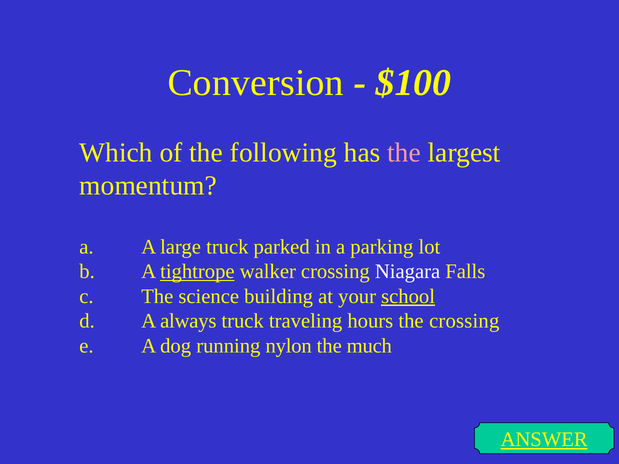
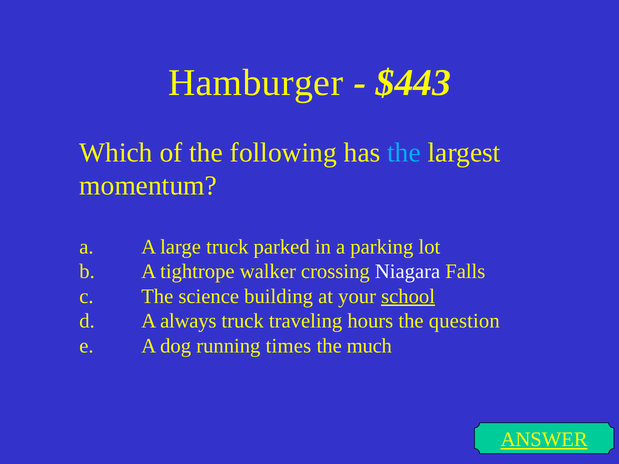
Conversion: Conversion -> Hamburger
$100: $100 -> $443
the at (404, 153) colour: pink -> light blue
tightrope underline: present -> none
the crossing: crossing -> question
nylon: nylon -> times
